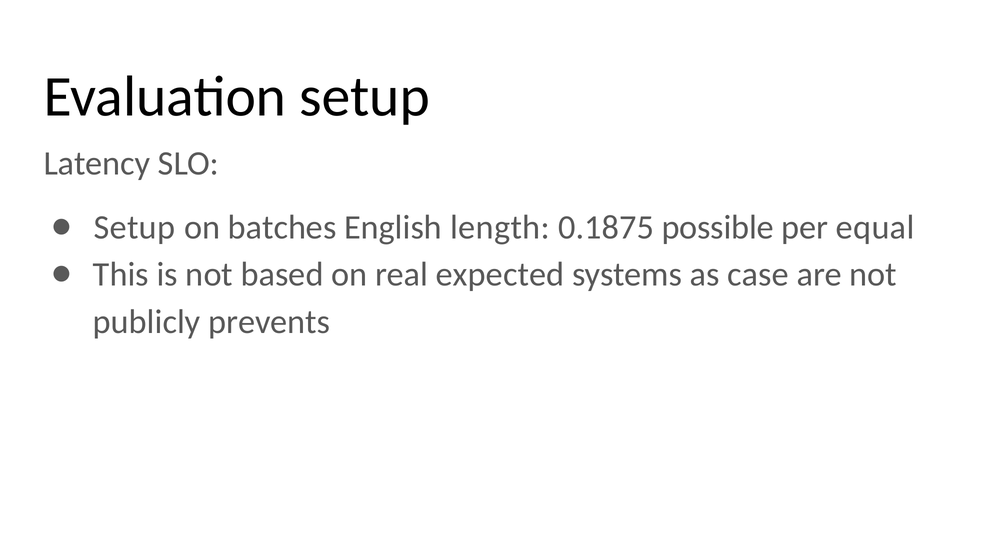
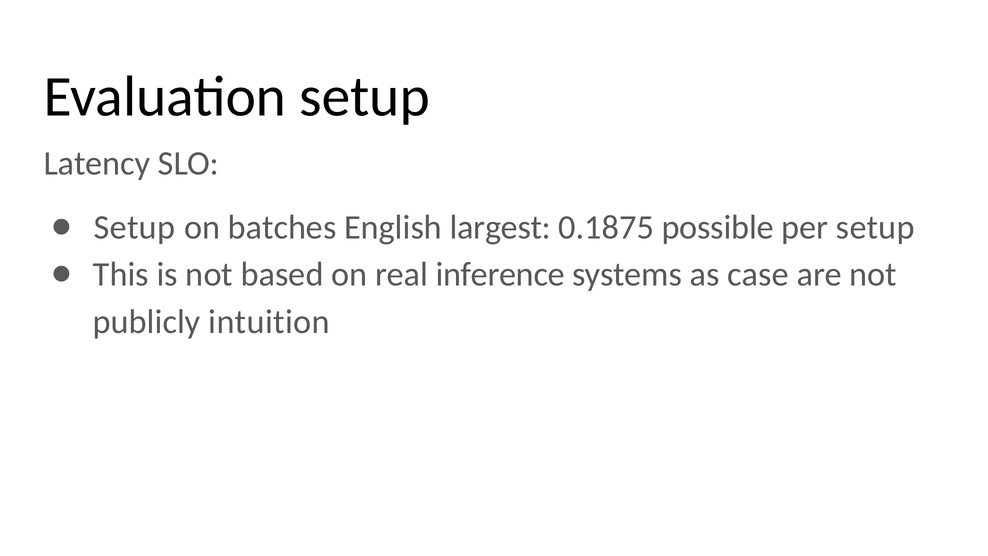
length: length -> largest
per equal: equal -> setup
expected: expected -> inference
prevents: prevents -> intuition
